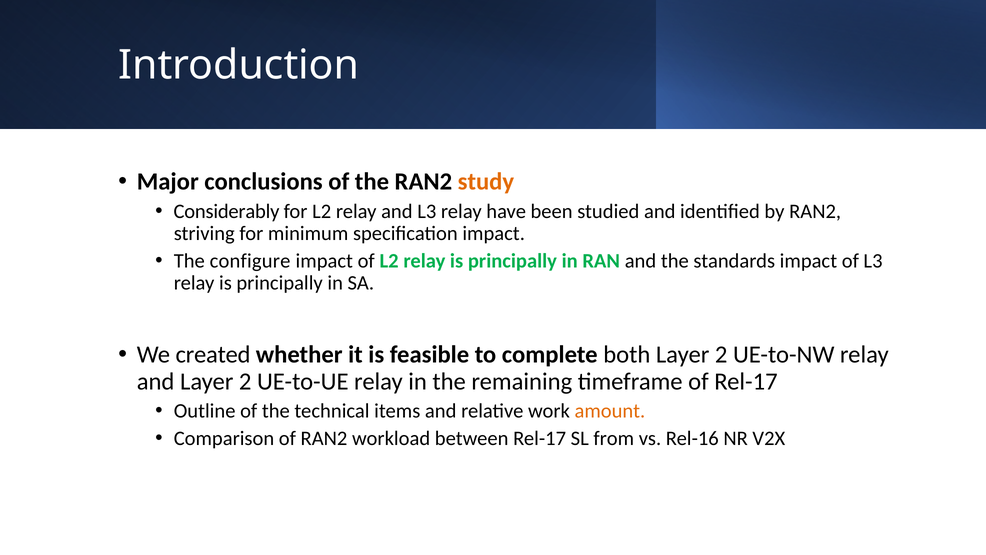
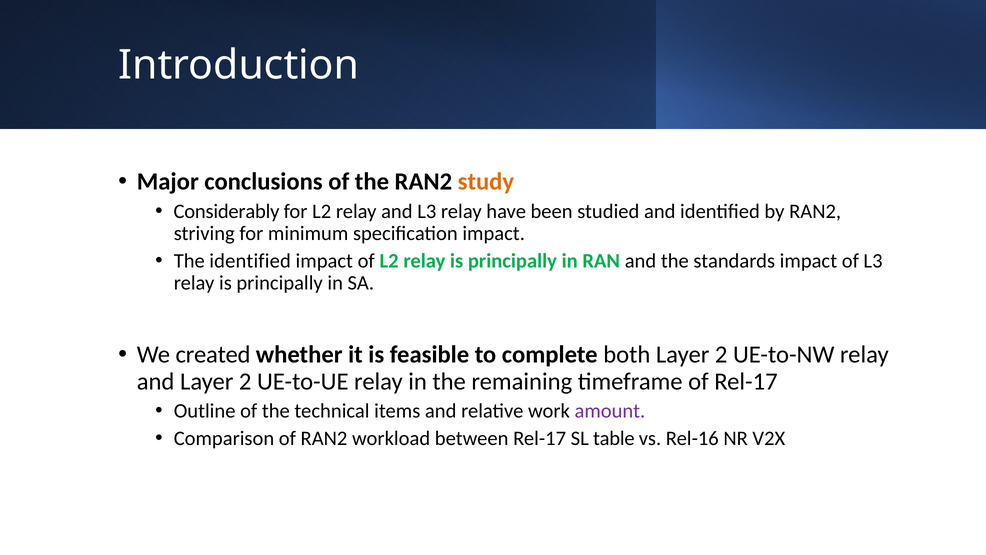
The configure: configure -> identified
amount colour: orange -> purple
from: from -> table
